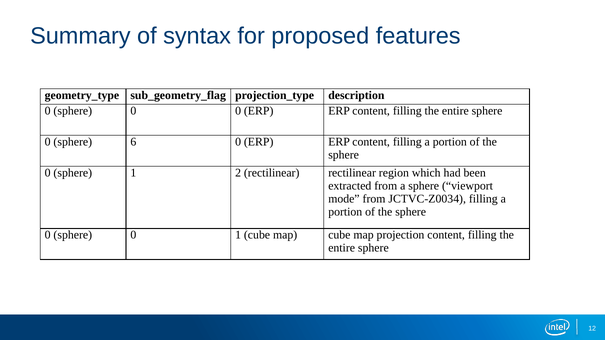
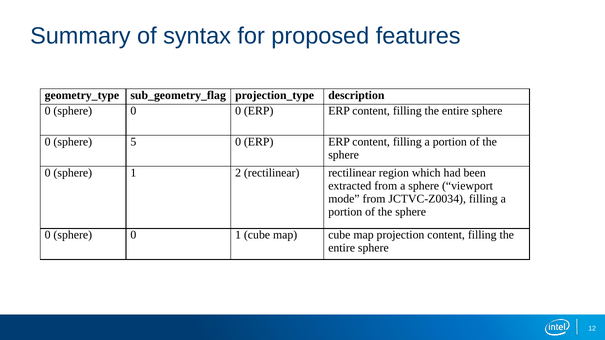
6: 6 -> 5
